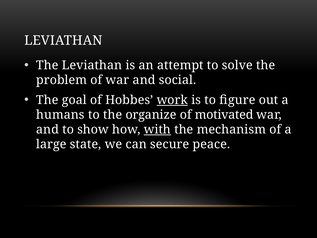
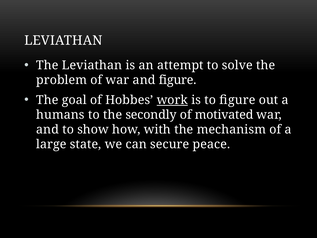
and social: social -> figure
organize: organize -> secondly
with underline: present -> none
